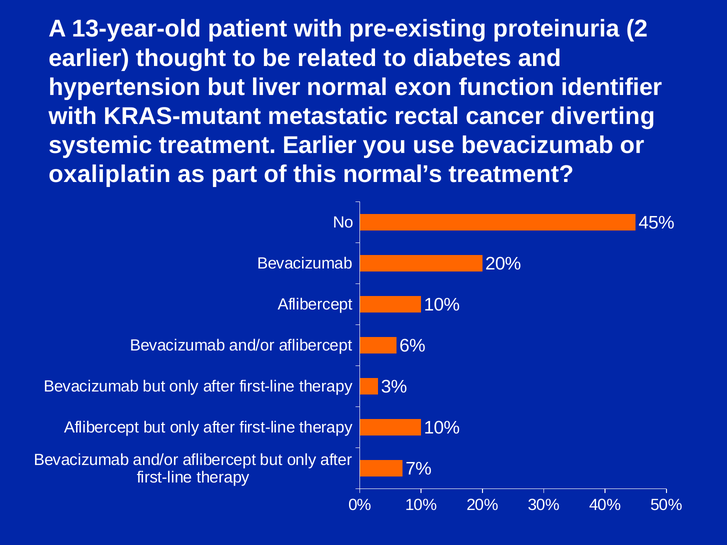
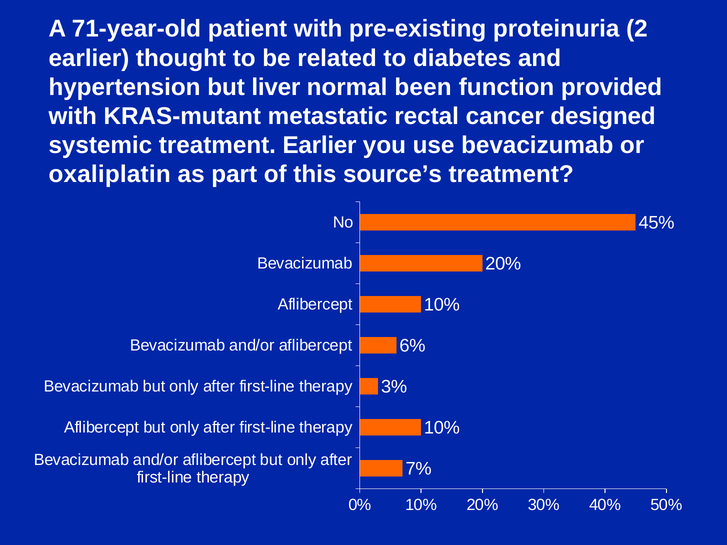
13-year-old: 13-year-old -> 71-year-old
exon: exon -> been
identifier: identifier -> provided
diverting: diverting -> designed
normal’s: normal’s -> source’s
